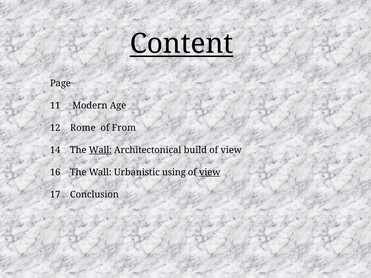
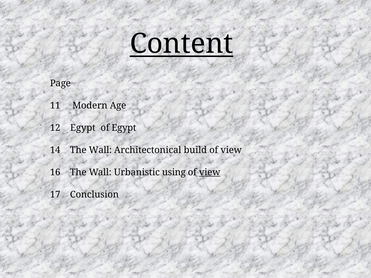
12 Rome: Rome -> Egypt
of From: From -> Egypt
Wall at (100, 150) underline: present -> none
